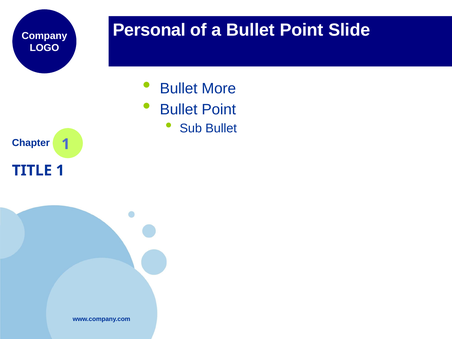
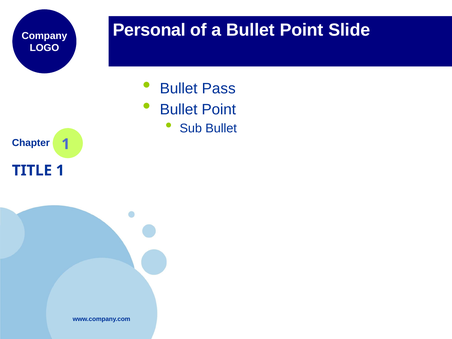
More: More -> Pass
